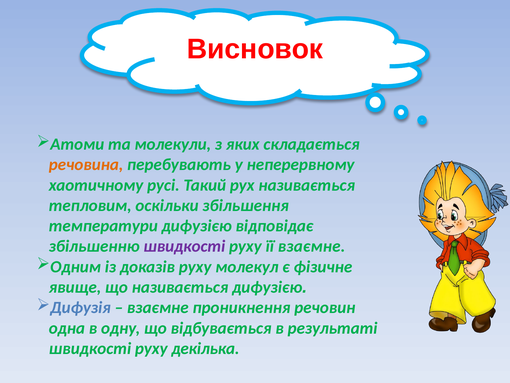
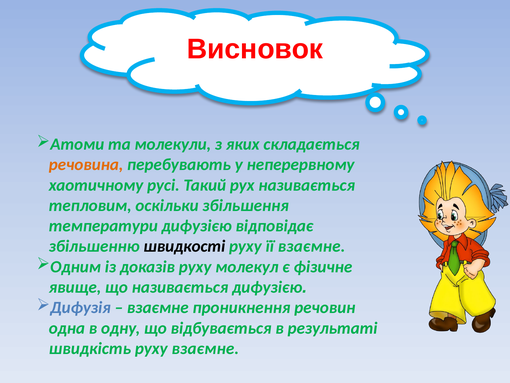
швидкості at (184, 246) colour: purple -> black
швидкості at (90, 348): швидкості -> швидкість
руху декілька: декілька -> взаємне
